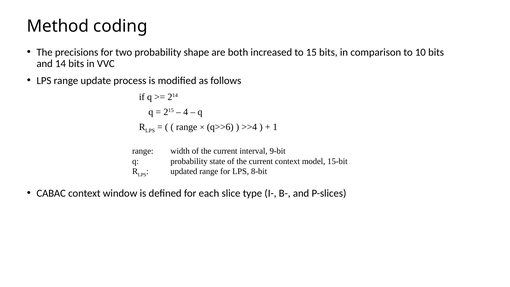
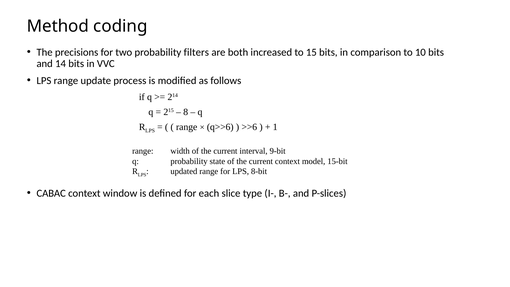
shape: shape -> filters
4: 4 -> 8
>>4: >>4 -> >>6
